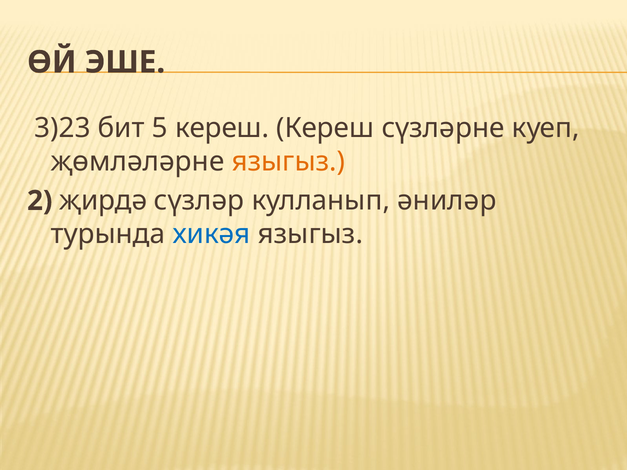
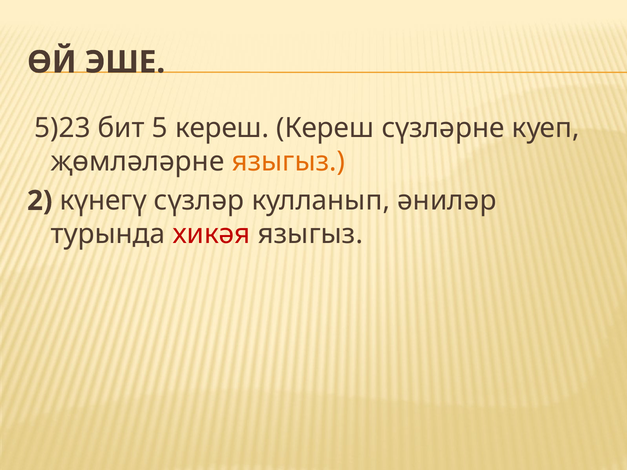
3)23: 3)23 -> 5)23
җирдә: җирдә -> күнегү
хикәя colour: blue -> red
